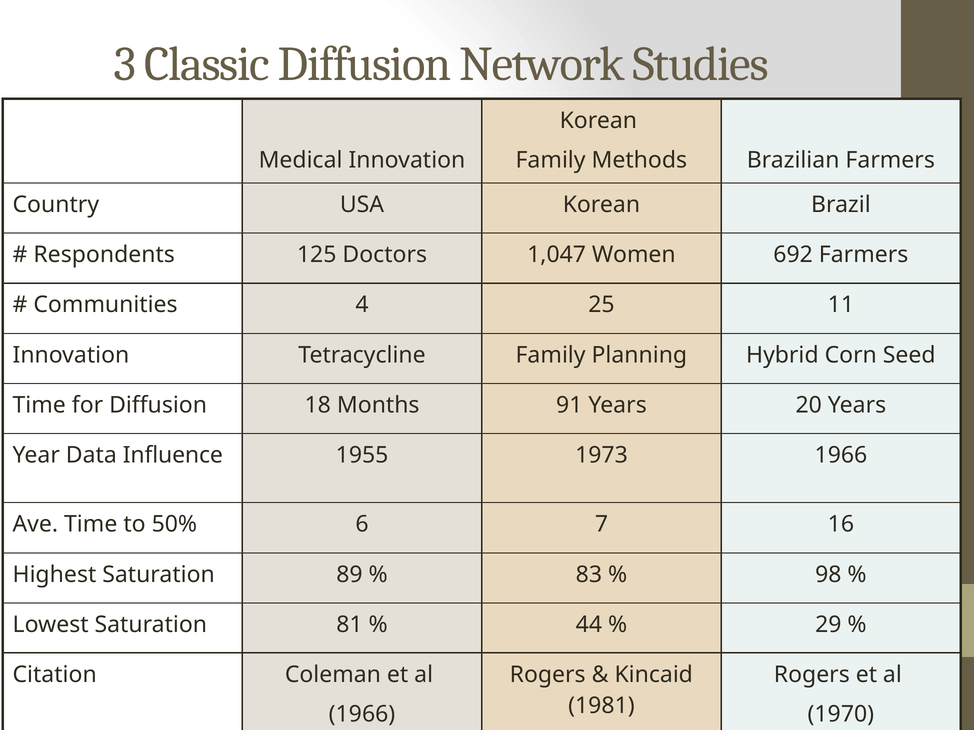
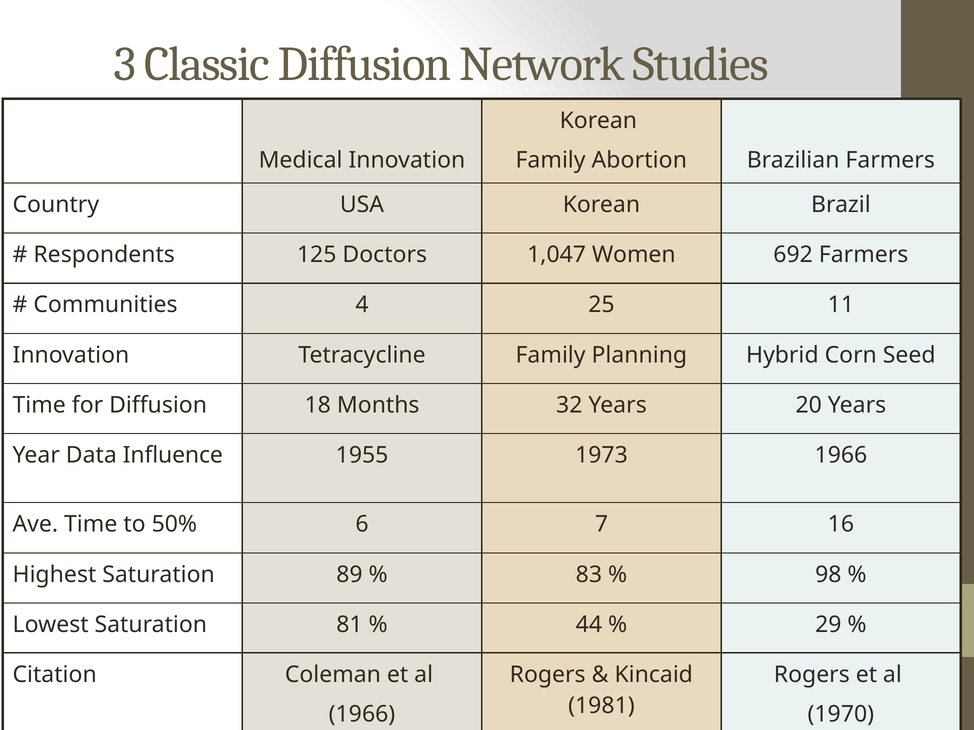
Methods: Methods -> Abortion
91: 91 -> 32
